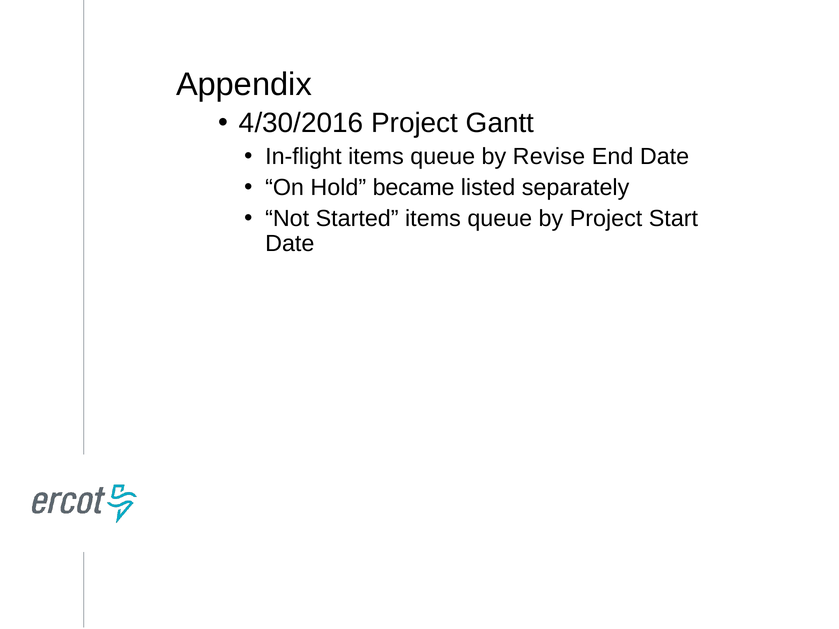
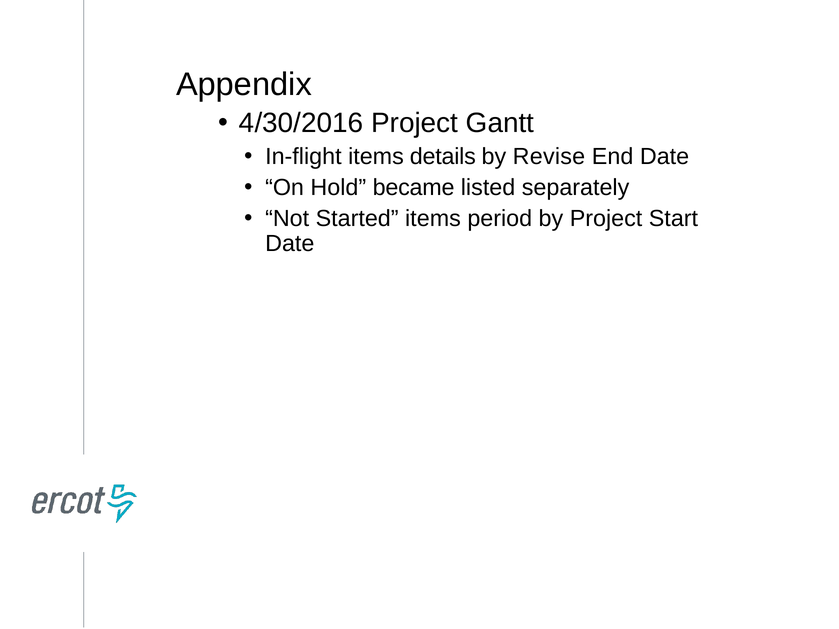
In-flight items queue: queue -> details
Started items queue: queue -> period
